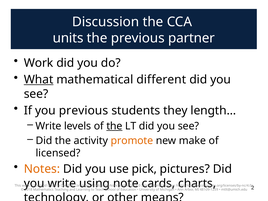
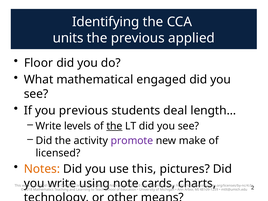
Discussion: Discussion -> Identifying
partner: partner -> applied
Work at (39, 63): Work -> Floor
What underline: present -> none
different: different -> engaged
they: they -> deal
promote colour: orange -> purple
use pick: pick -> this
